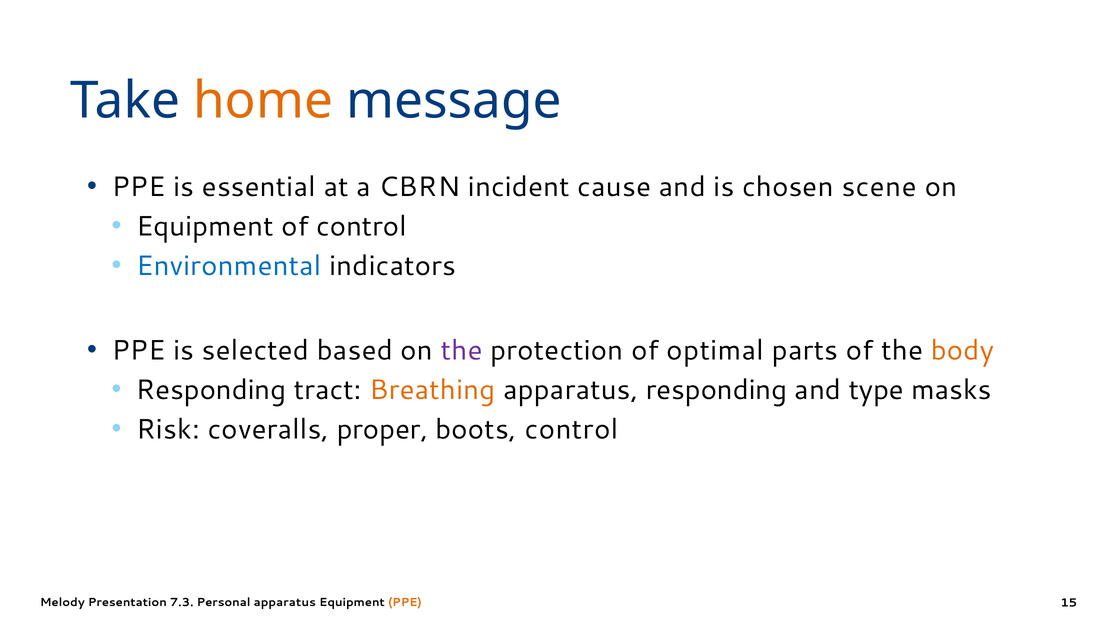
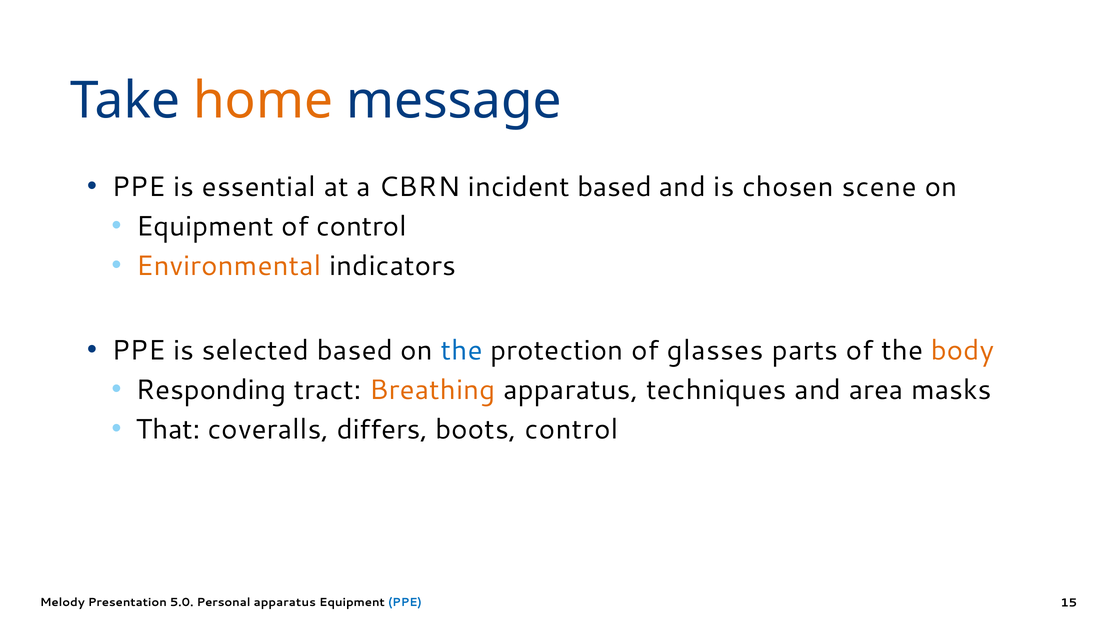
incident cause: cause -> based
Environmental colour: blue -> orange
the at (462, 351) colour: purple -> blue
optimal: optimal -> glasses
apparatus responding: responding -> techniques
type: type -> area
Risk: Risk -> That
proper: proper -> differs
7.3: 7.3 -> 5.0
PPE at (405, 602) colour: orange -> blue
